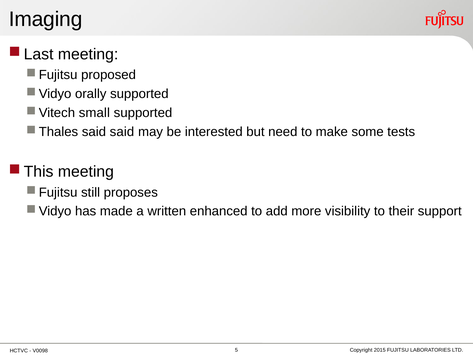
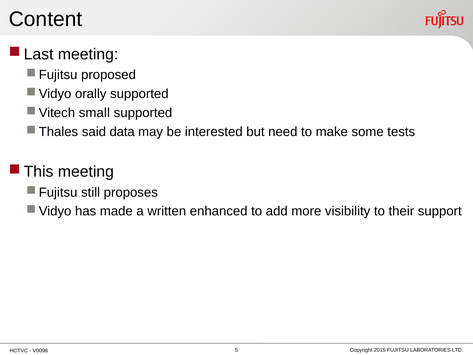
Imaging: Imaging -> Content
said said: said -> data
